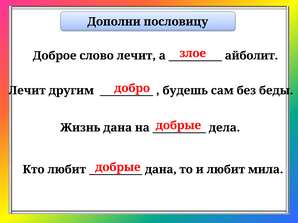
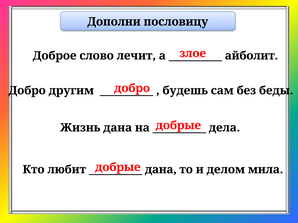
Лечит at (27, 91): Лечит -> Добро
и любит: любит -> делом
